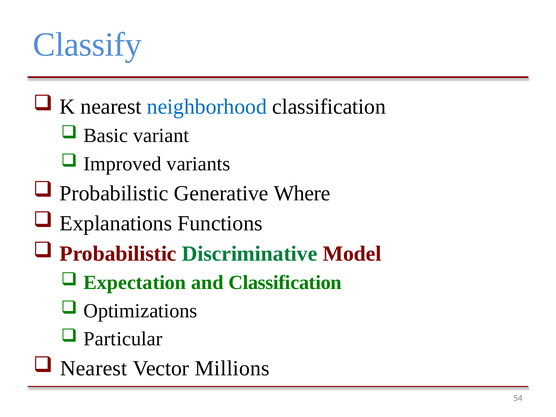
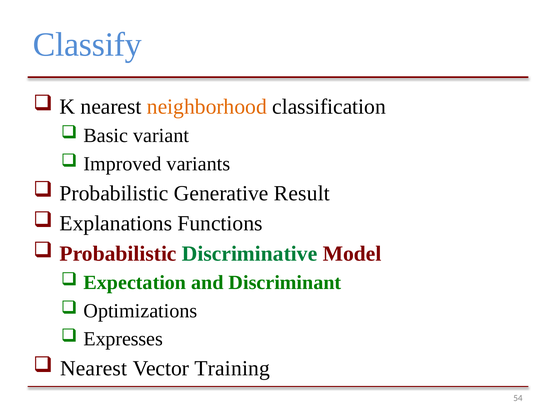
neighborhood colour: blue -> orange
Where: Where -> Result
and Classification: Classification -> Discriminant
Particular: Particular -> Expresses
Millions: Millions -> Training
